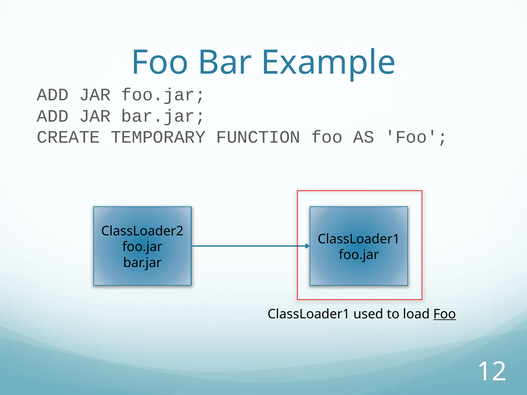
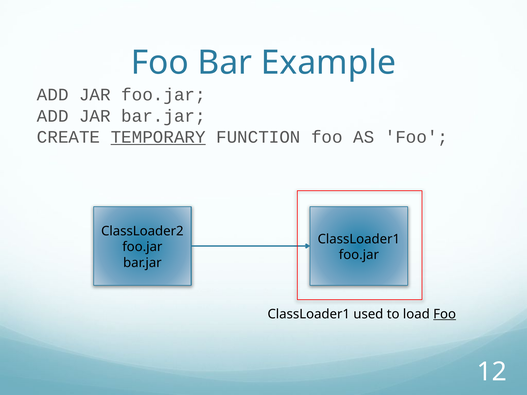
TEMPORARY underline: none -> present
